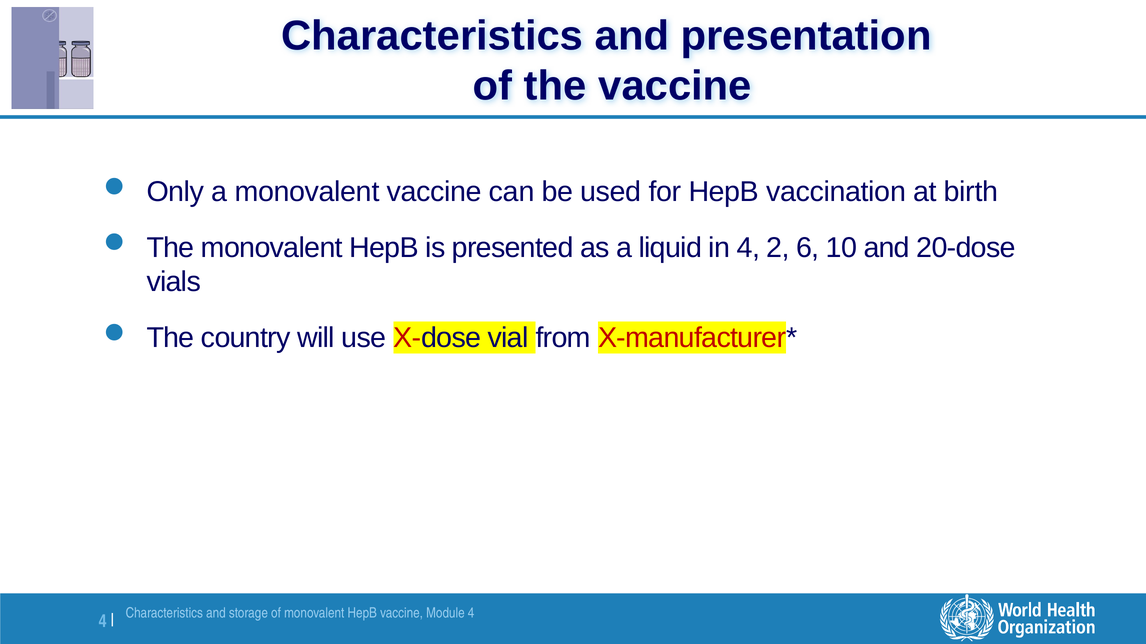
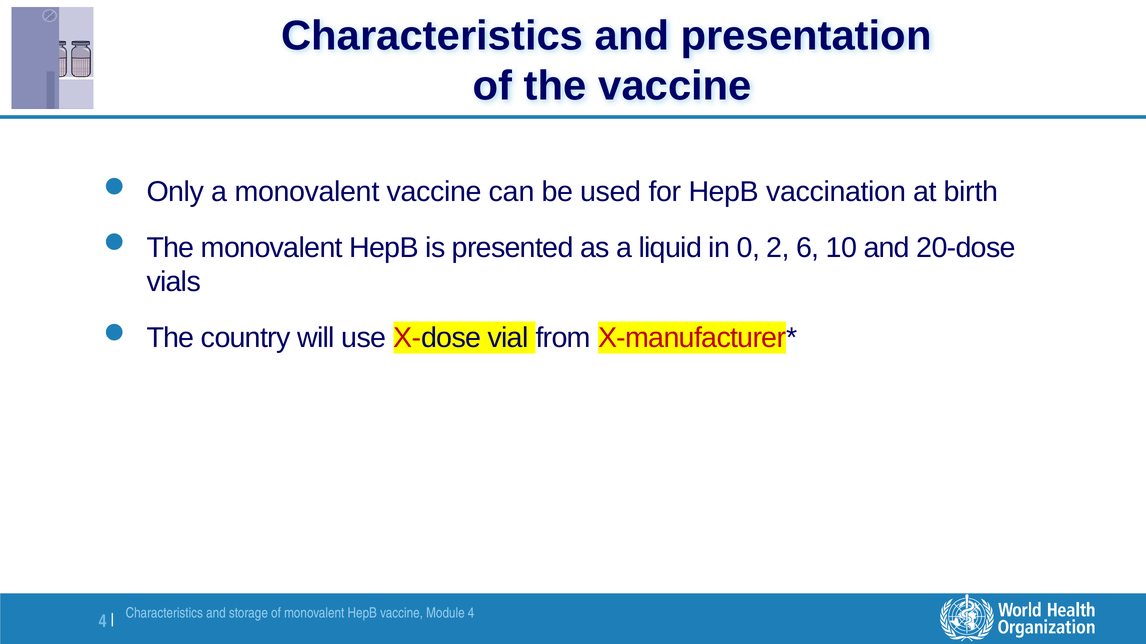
in 4: 4 -> 0
